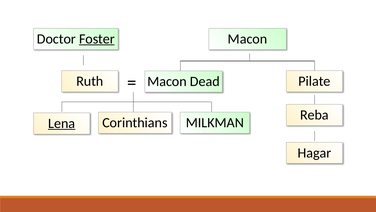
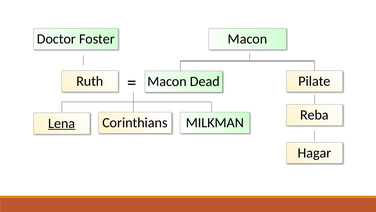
Foster underline: present -> none
